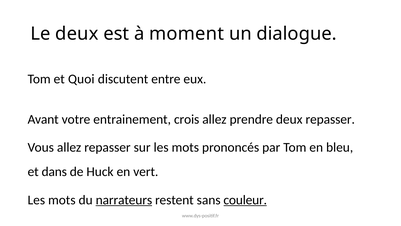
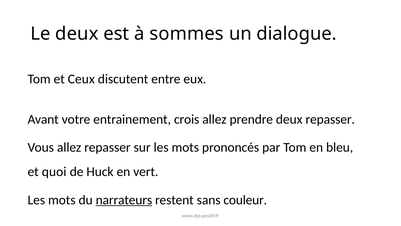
moment: moment -> sommes
Quoi: Quoi -> Ceux
dans: dans -> quoi
couleur underline: present -> none
